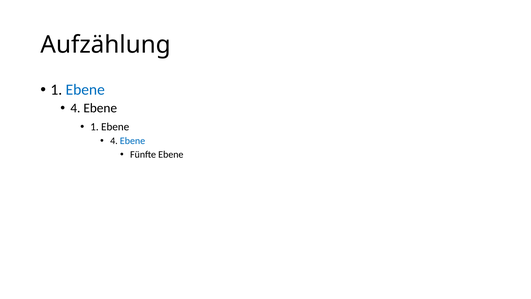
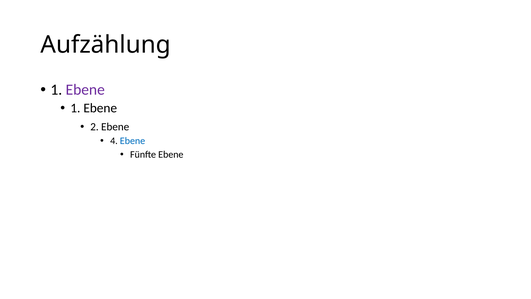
Ebene at (85, 90) colour: blue -> purple
4 at (75, 108): 4 -> 1
1 at (94, 127): 1 -> 2
